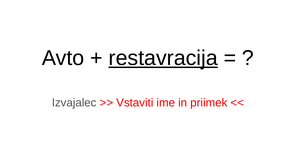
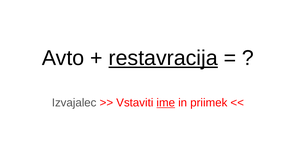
ime underline: none -> present
